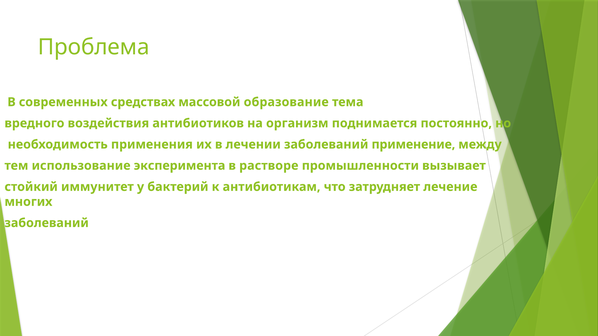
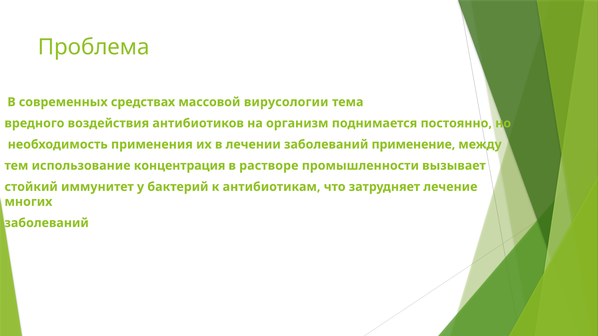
образование: образование -> вирусологии
эксперимента: эксперимента -> концентрация
